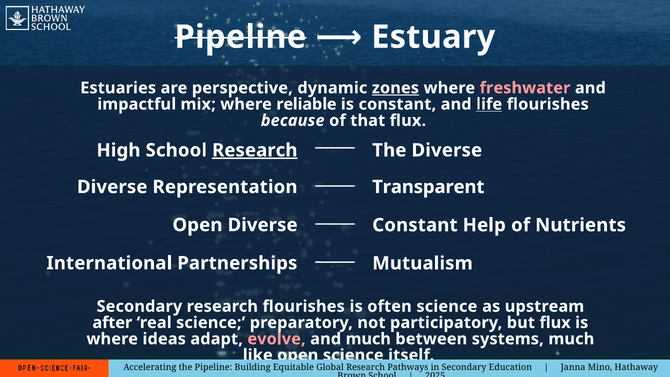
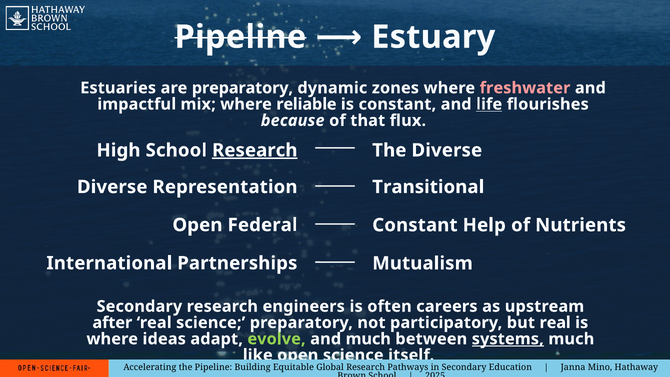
are perspective: perspective -> preparatory
zones underline: present -> none
Transparent: Transparent -> Transitional
Open Diverse: Diverse -> Federal
research flourishes: flourishes -> engineers
often science: science -> careers
but flux: flux -> real
evolve colour: pink -> light green
systems underline: none -> present
